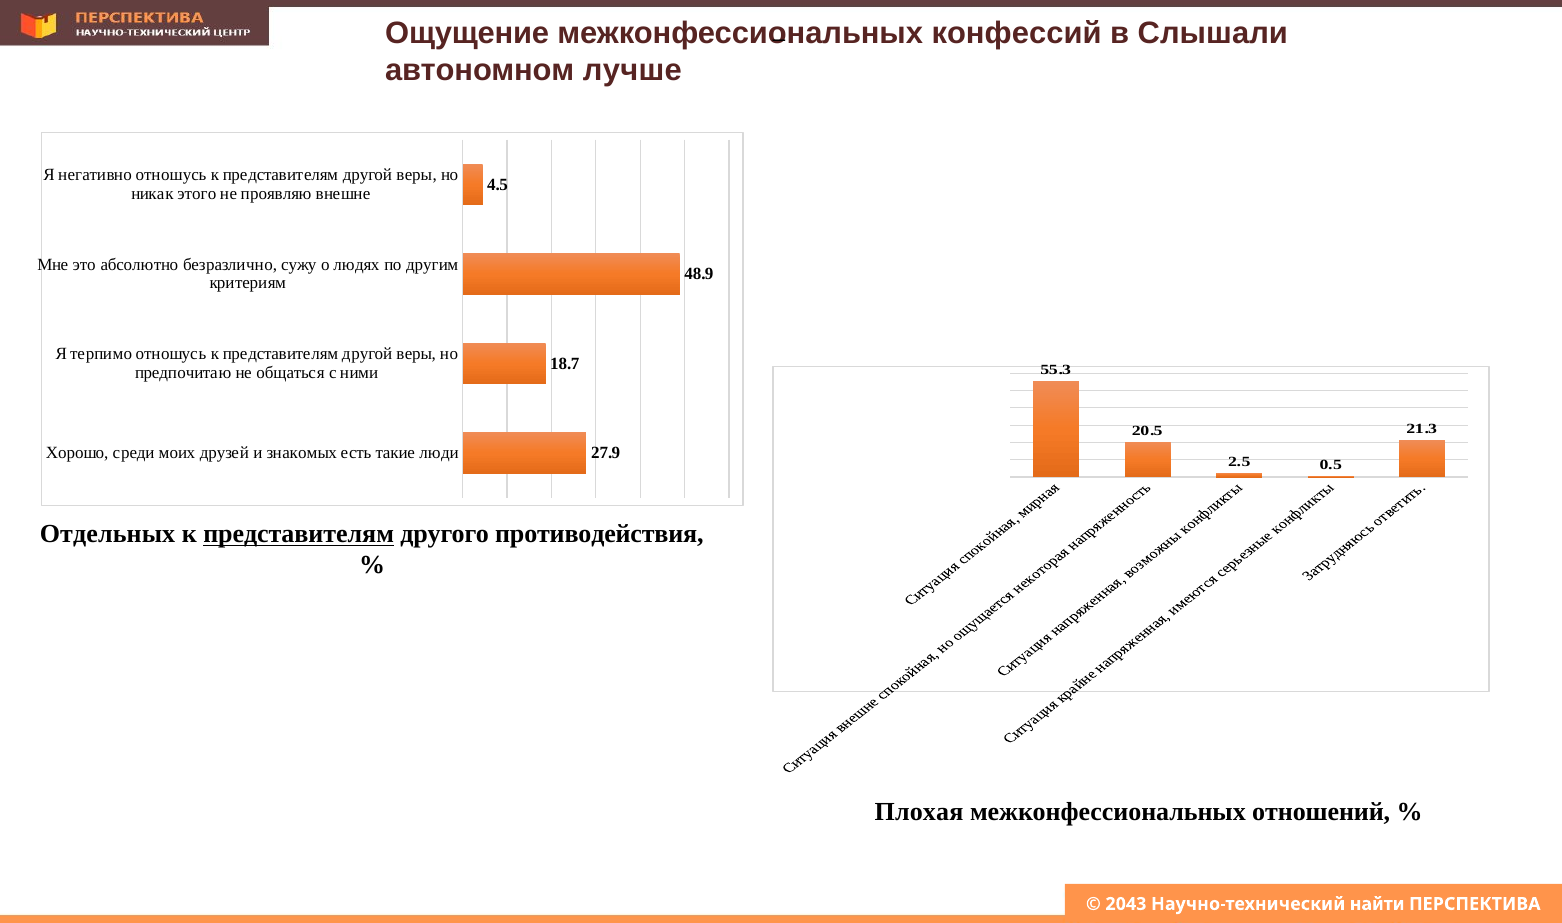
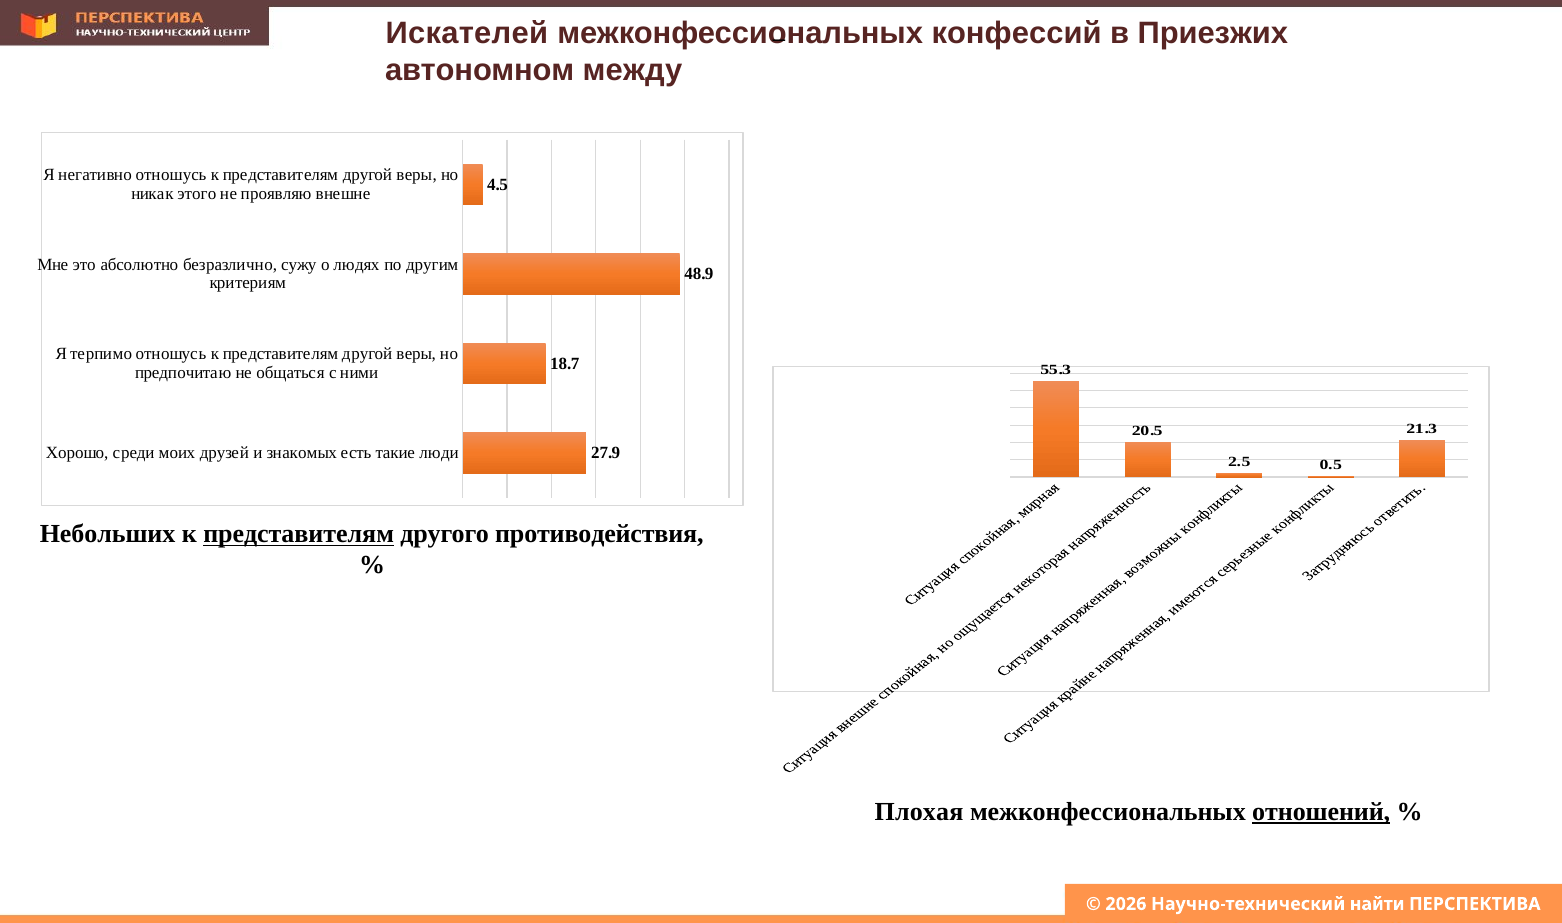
Ощущение: Ощущение -> Искателей
Слышали: Слышали -> Приезжих
лучше: лучше -> между
Отдельных: Отдельных -> Небольших
отношений underline: none -> present
2043: 2043 -> 2026
